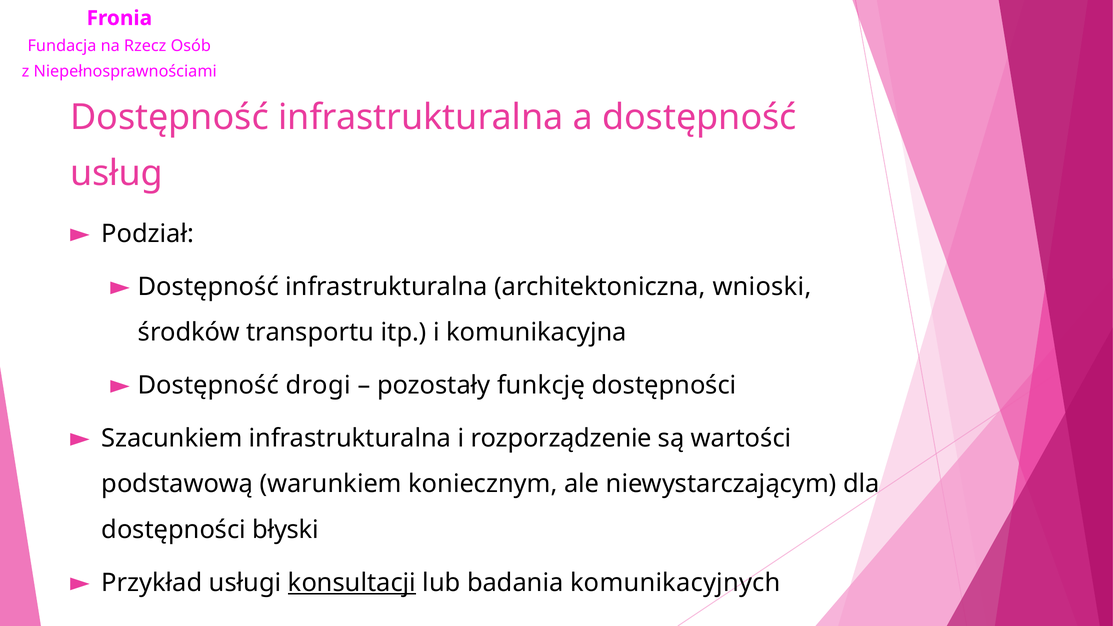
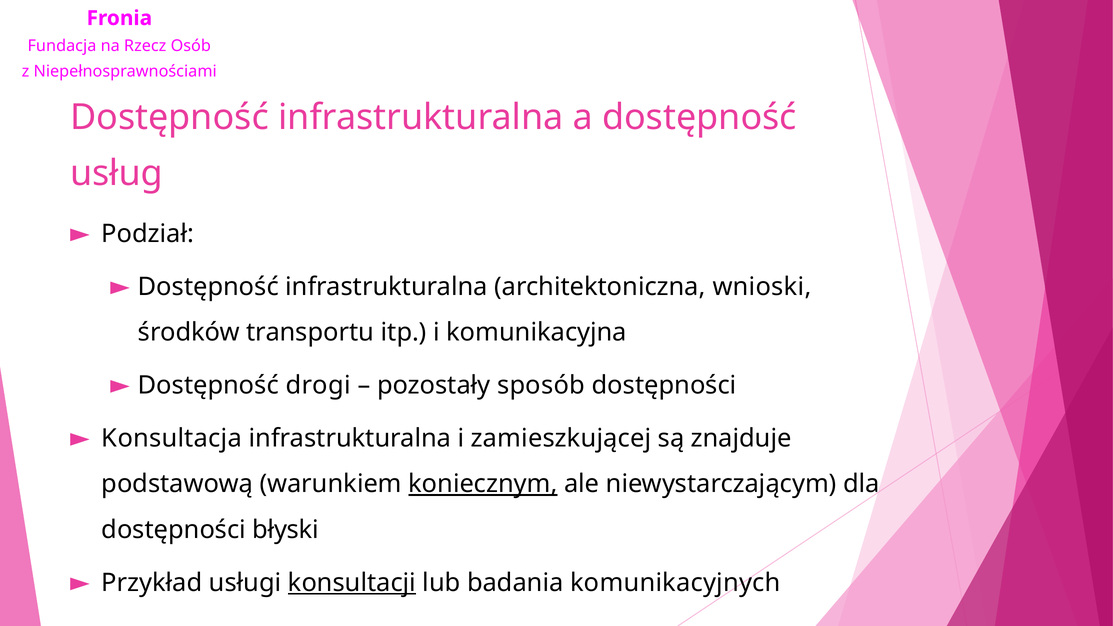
funkcję: funkcję -> sposób
Szacunkiem: Szacunkiem -> Konsultacja
rozporządzenie: rozporządzenie -> zamieszkującej
wartości: wartości -> znajduje
koniecznym underline: none -> present
